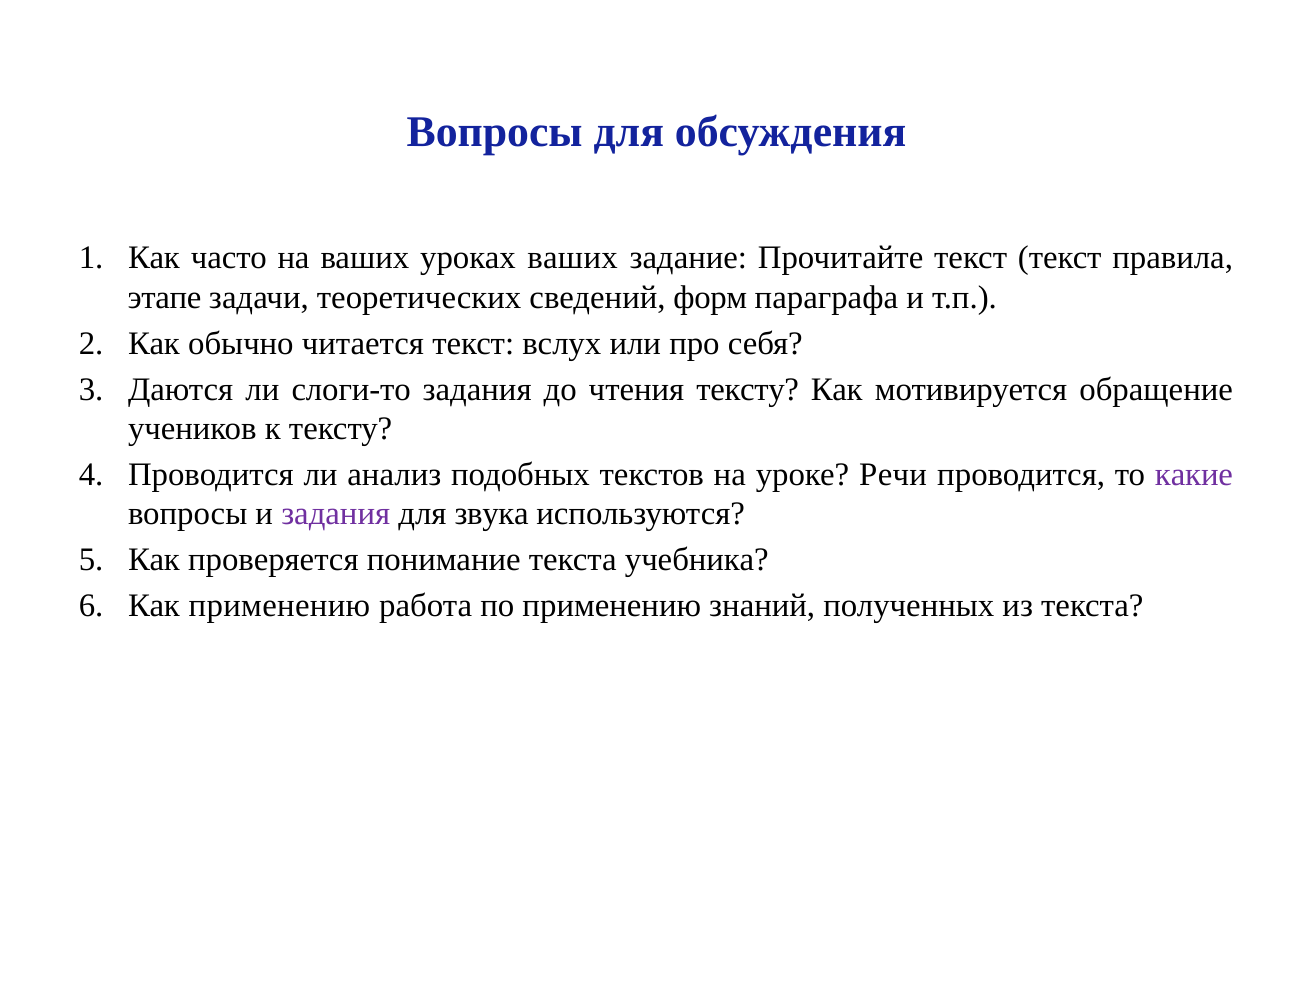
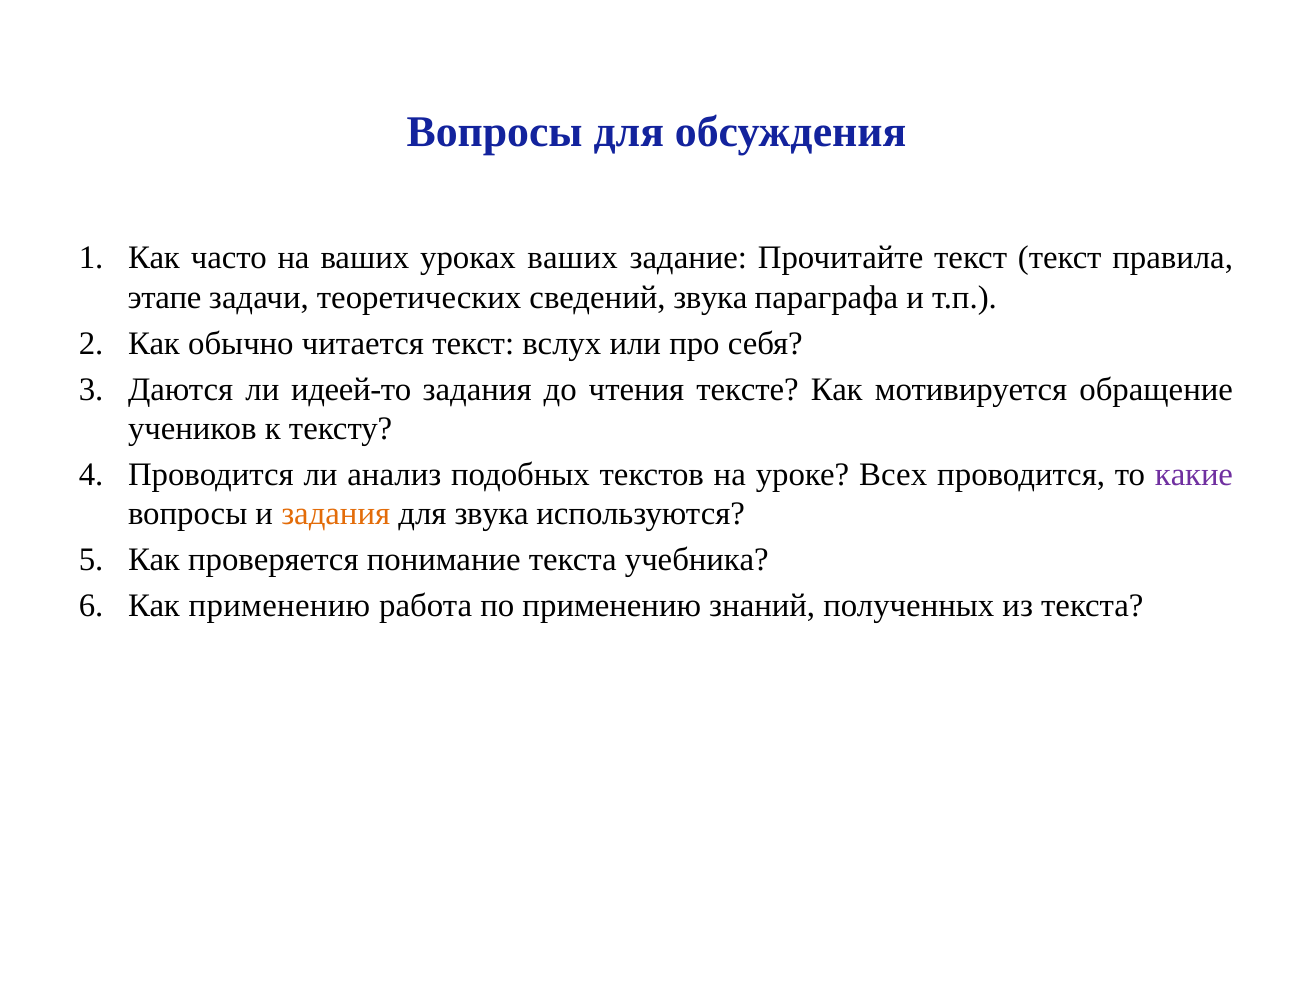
сведений форм: форм -> звука
слоги-то: слоги-то -> идеей-то
чтения тексту: тексту -> тексте
Речи: Речи -> Всех
задания at (336, 514) colour: purple -> orange
